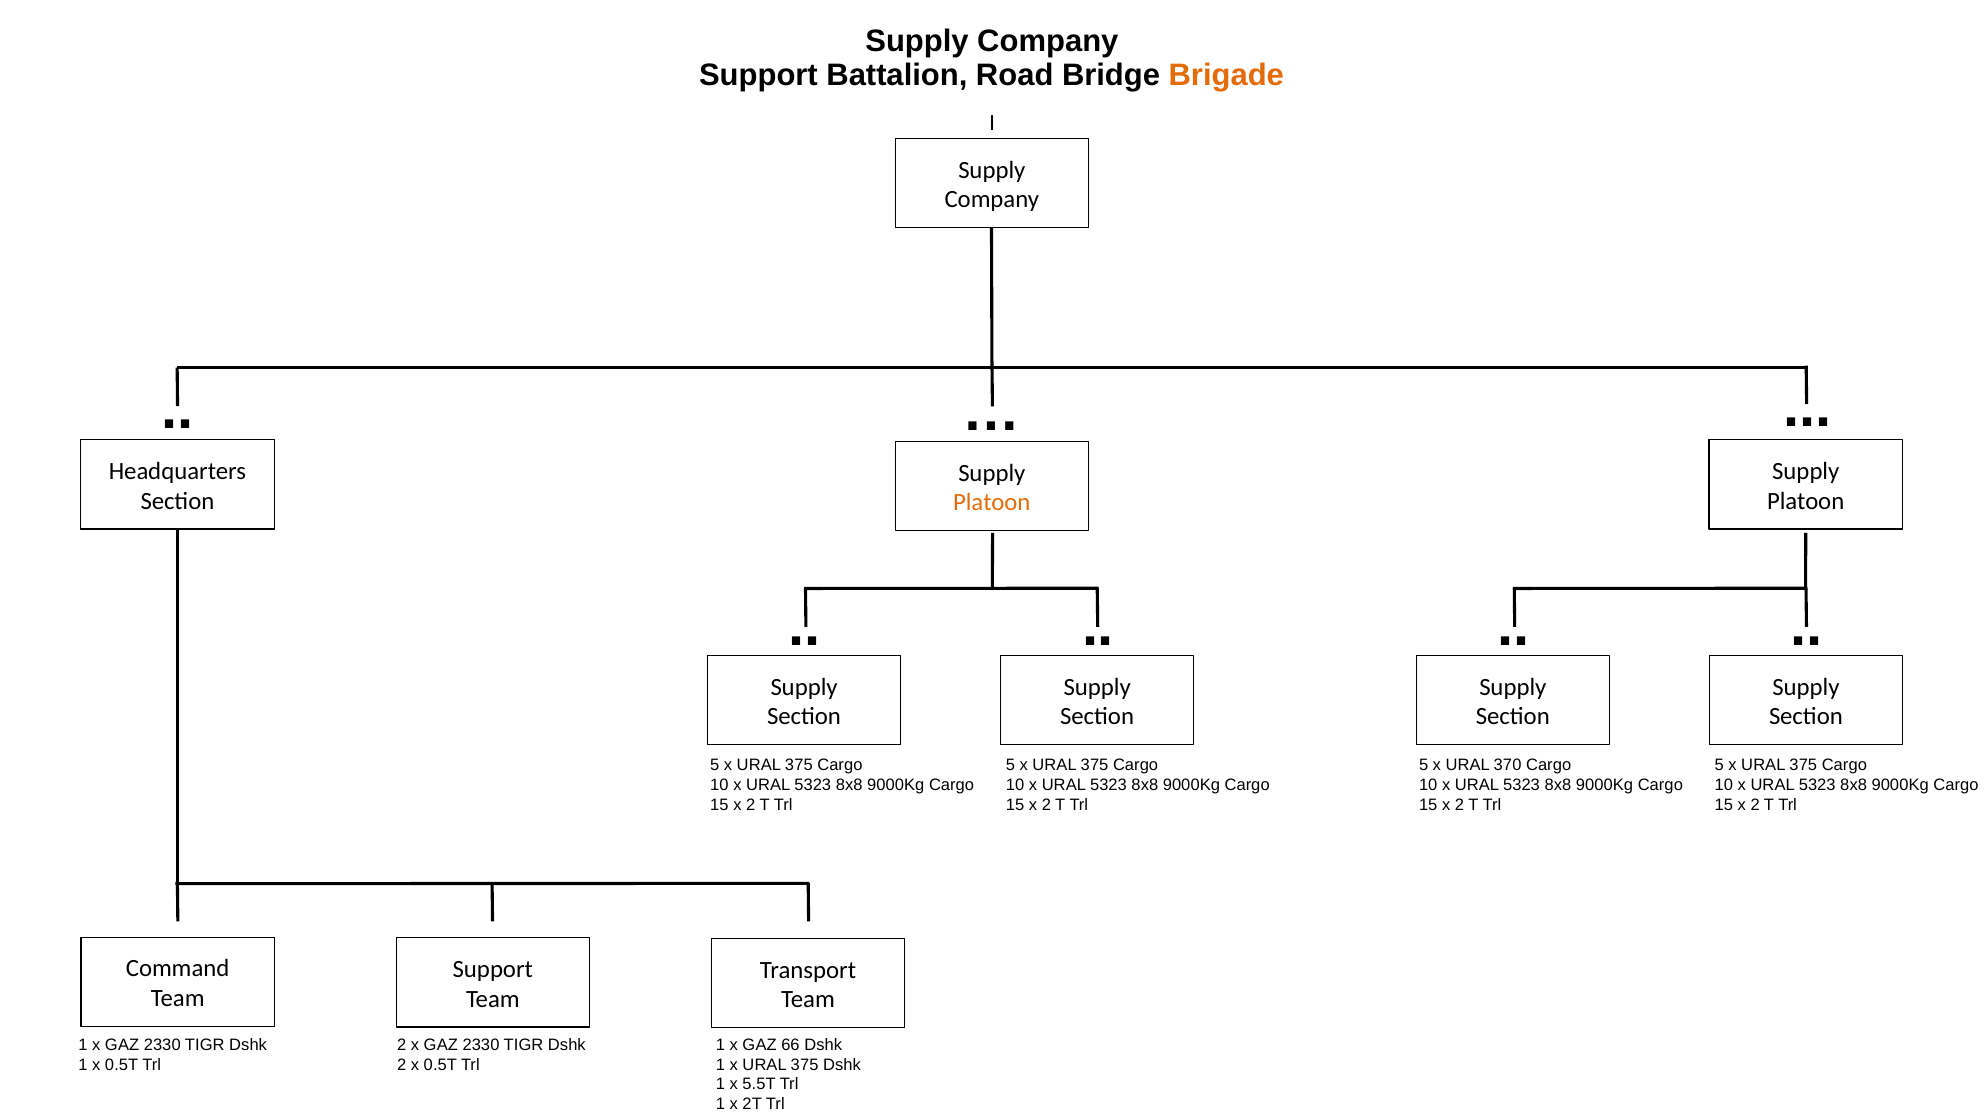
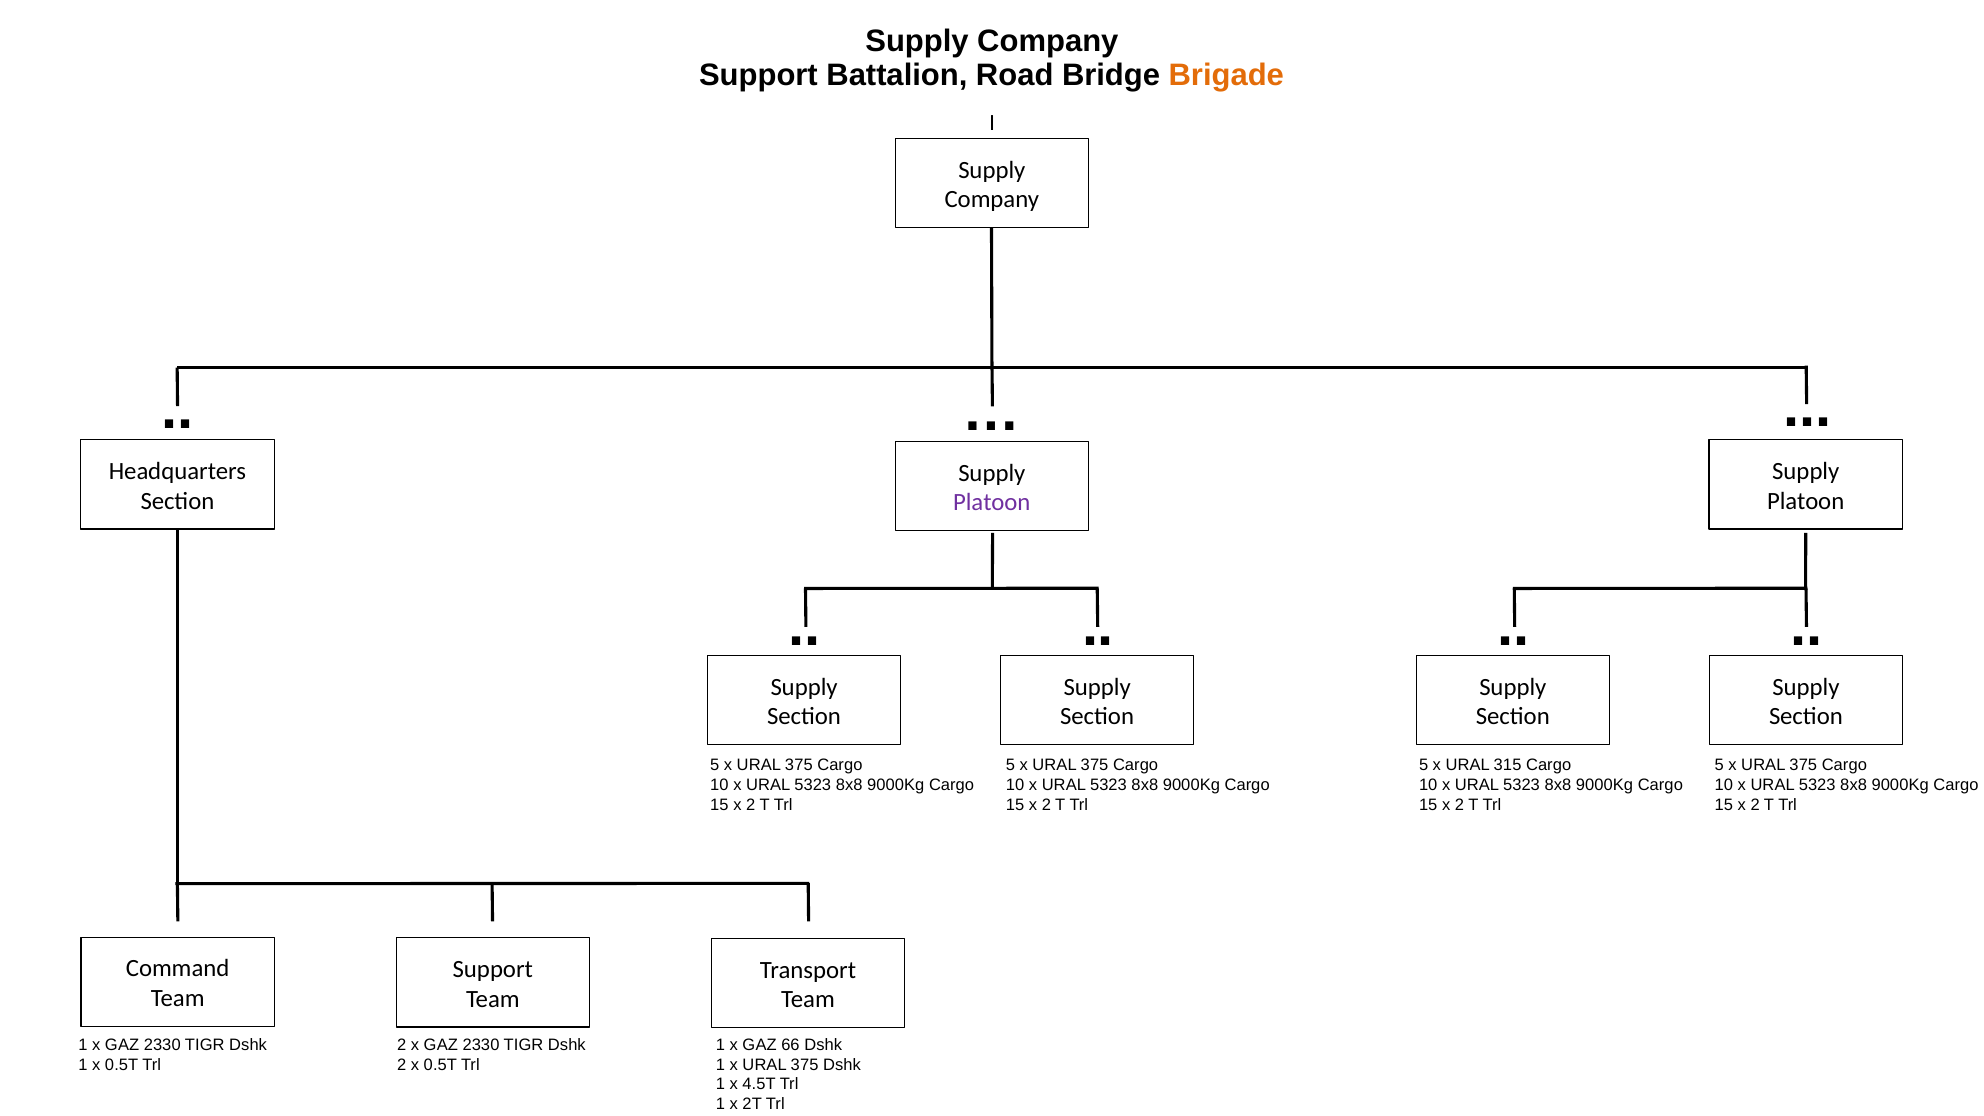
Platoon at (992, 503) colour: orange -> purple
370: 370 -> 315
5.5T: 5.5T -> 4.5T
